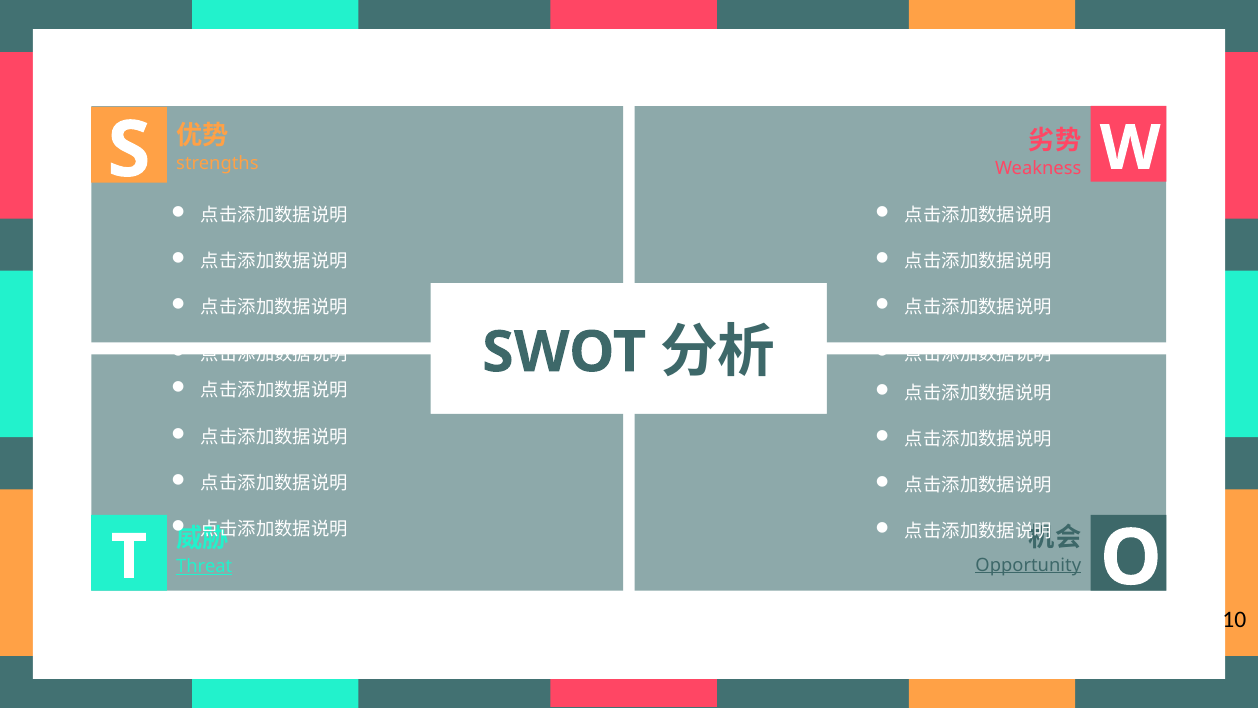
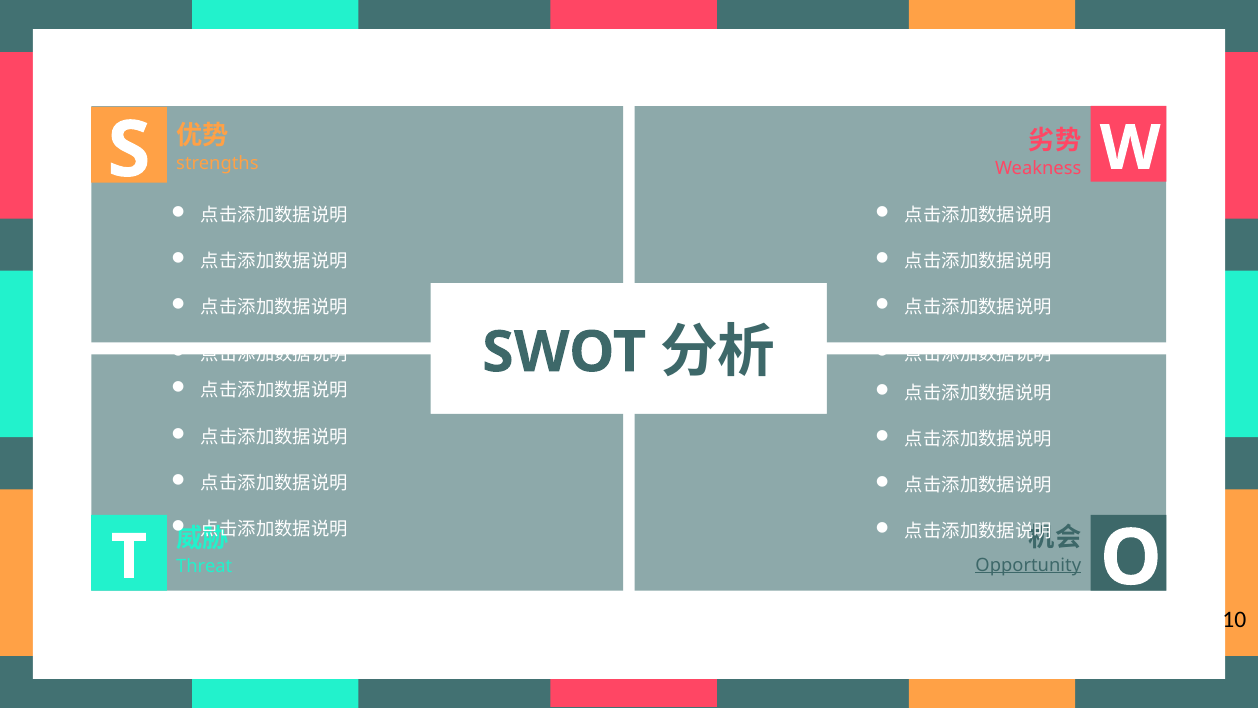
Threat underline: present -> none
